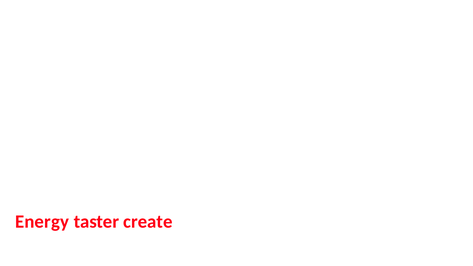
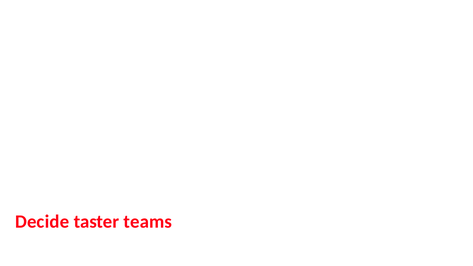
Energy: Energy -> Decide
create: create -> teams
